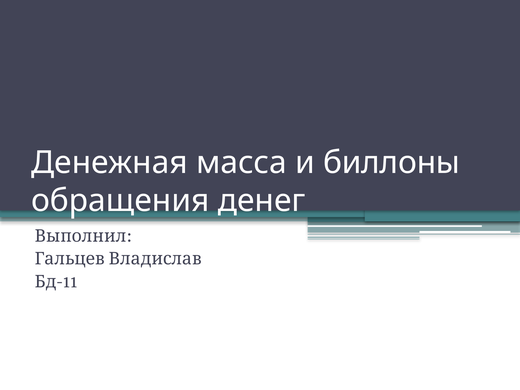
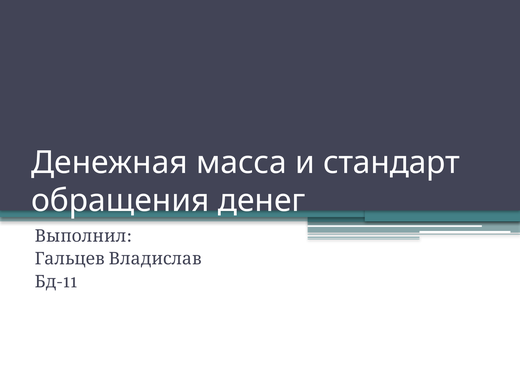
биллоны: биллоны -> стандарт
